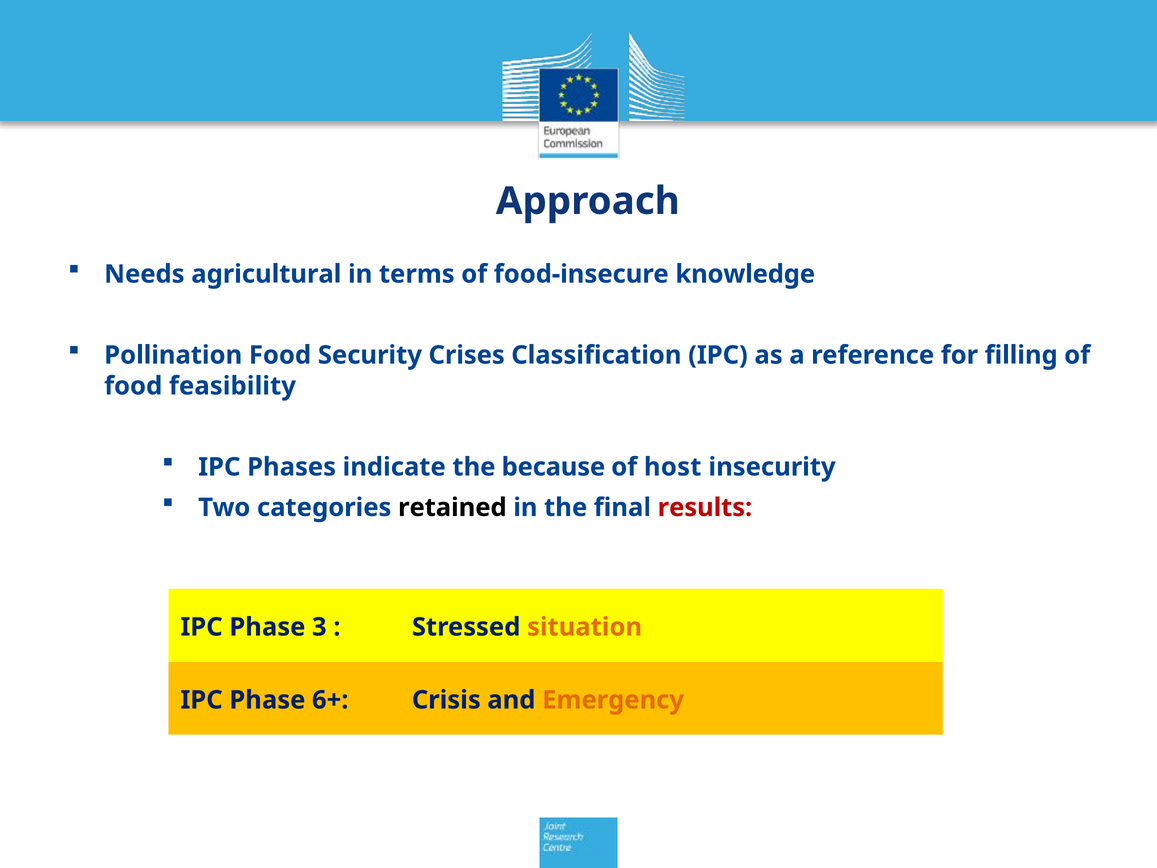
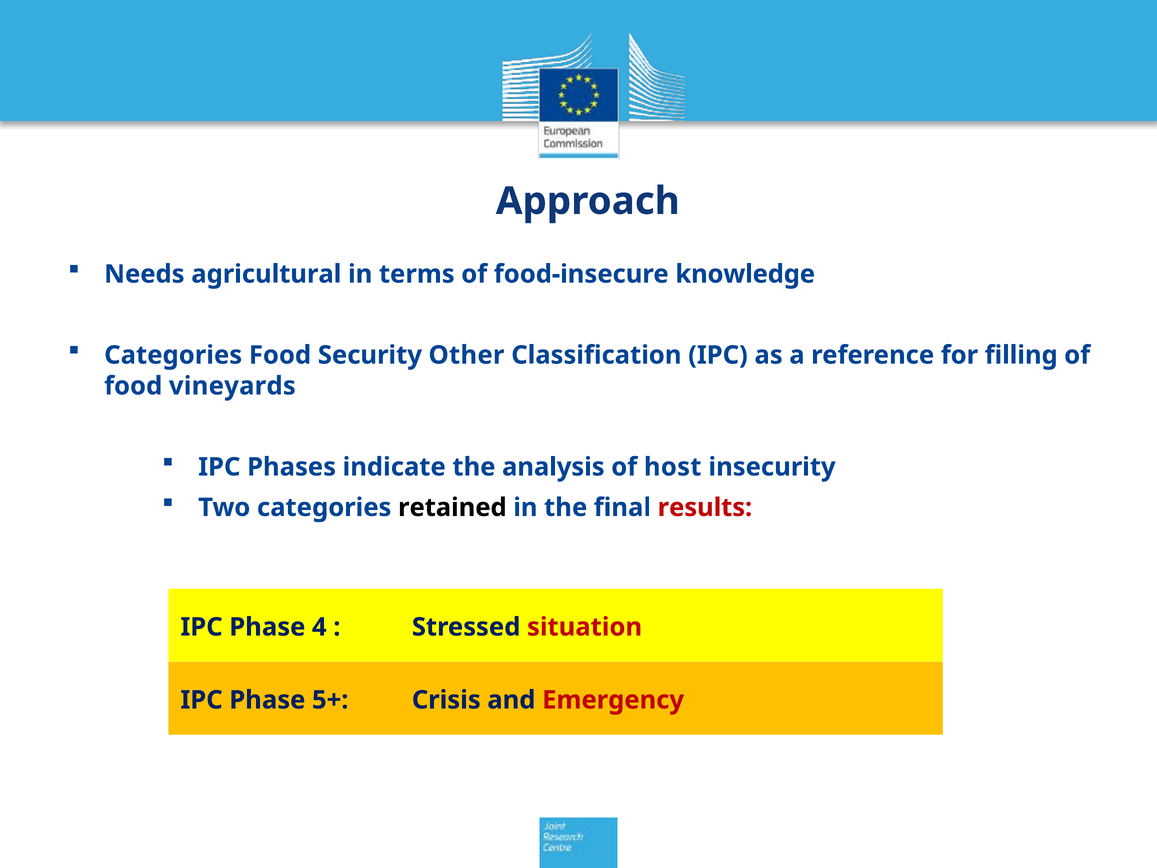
Pollination at (173, 355): Pollination -> Categories
Crises: Crises -> Other
feasibility: feasibility -> vineyards
because: because -> analysis
3: 3 -> 4
situation colour: orange -> red
6+: 6+ -> 5+
Emergency colour: orange -> red
